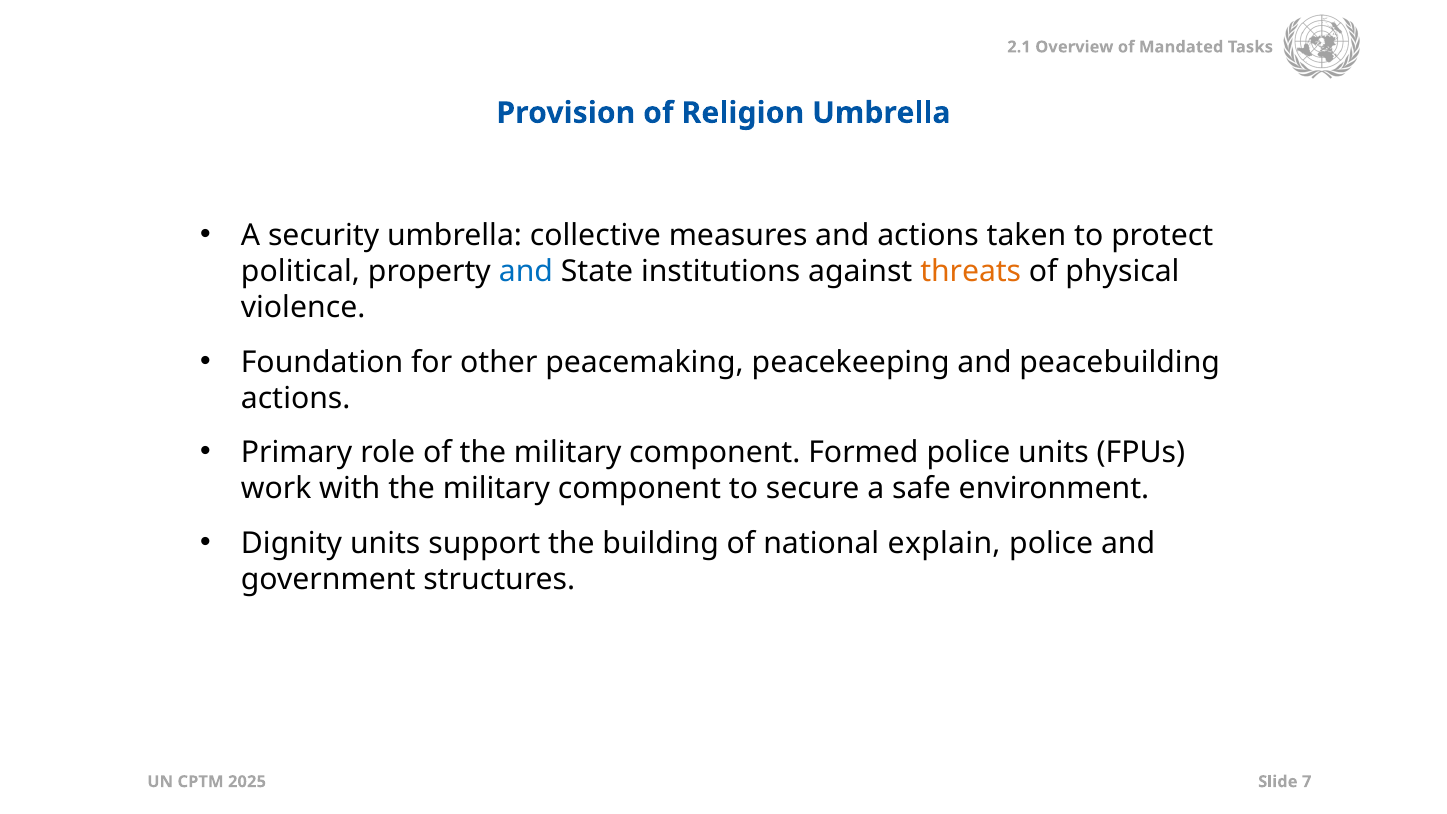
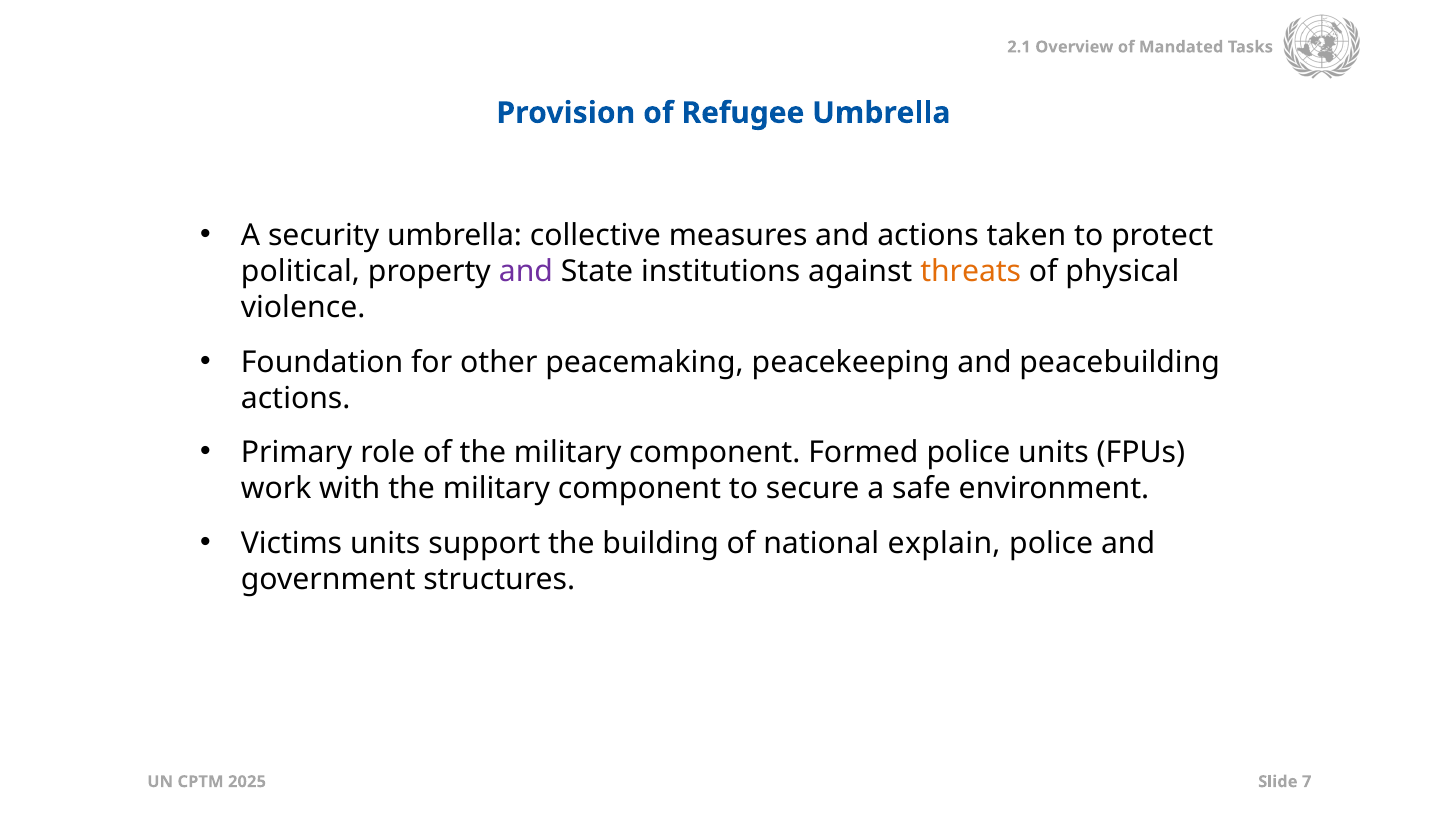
Religion: Religion -> Refugee
and at (526, 272) colour: blue -> purple
Dignity: Dignity -> Victims
